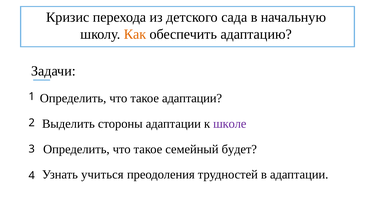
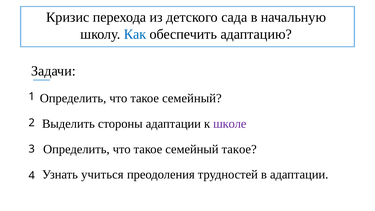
Как colour: orange -> blue
адаптации at (192, 98): адаптации -> семейный
семейный будет: будет -> такое
